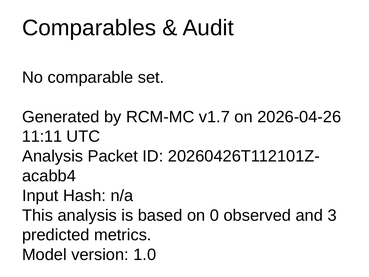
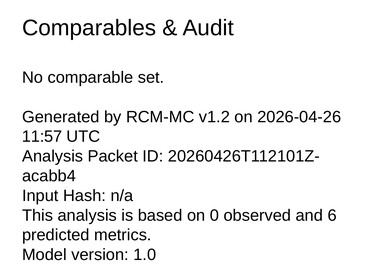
v1.7: v1.7 -> v1.2
11:11: 11:11 -> 11:57
3: 3 -> 6
